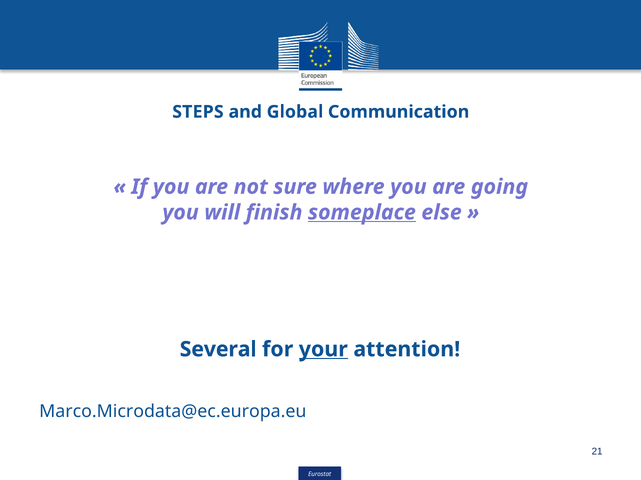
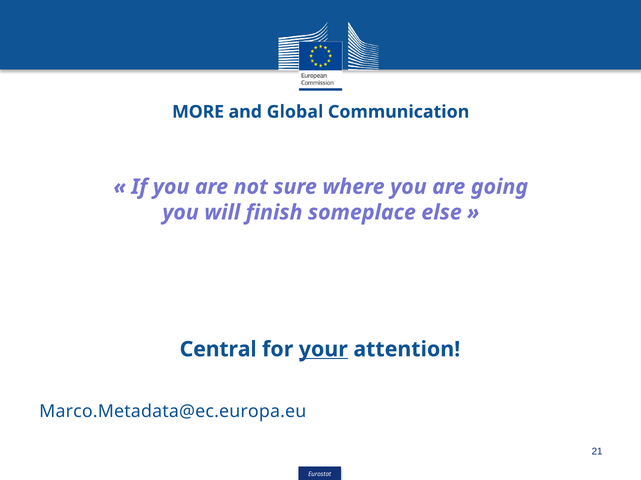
STEPS: STEPS -> MORE
someplace underline: present -> none
Several: Several -> Central
Marco.Microdata@ec.europa.eu: Marco.Microdata@ec.europa.eu -> Marco.Metadata@ec.europa.eu
